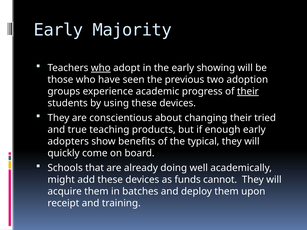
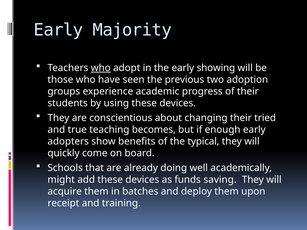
their at (248, 91) underline: present -> none
products: products -> becomes
cannot: cannot -> saving
